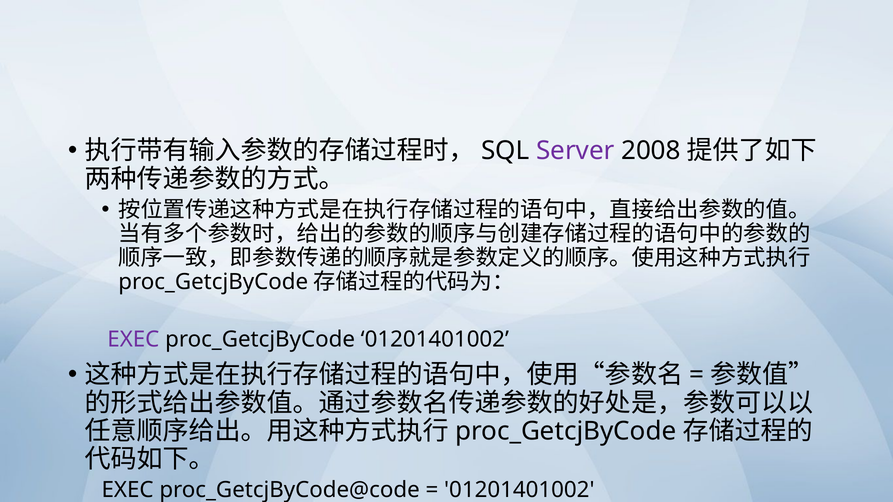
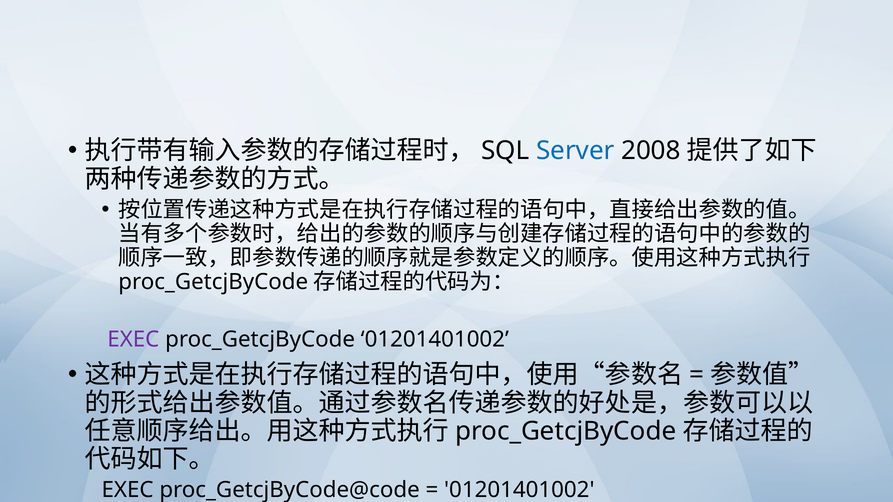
Server colour: purple -> blue
